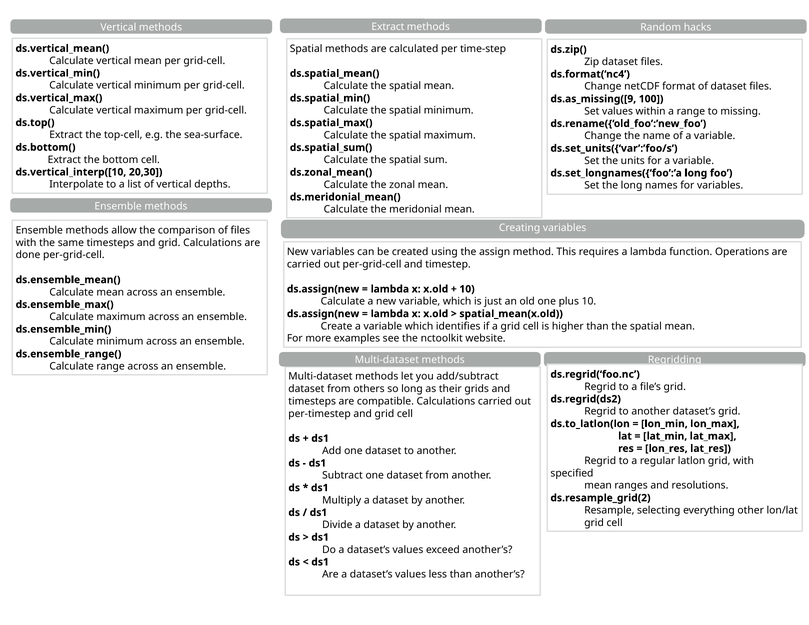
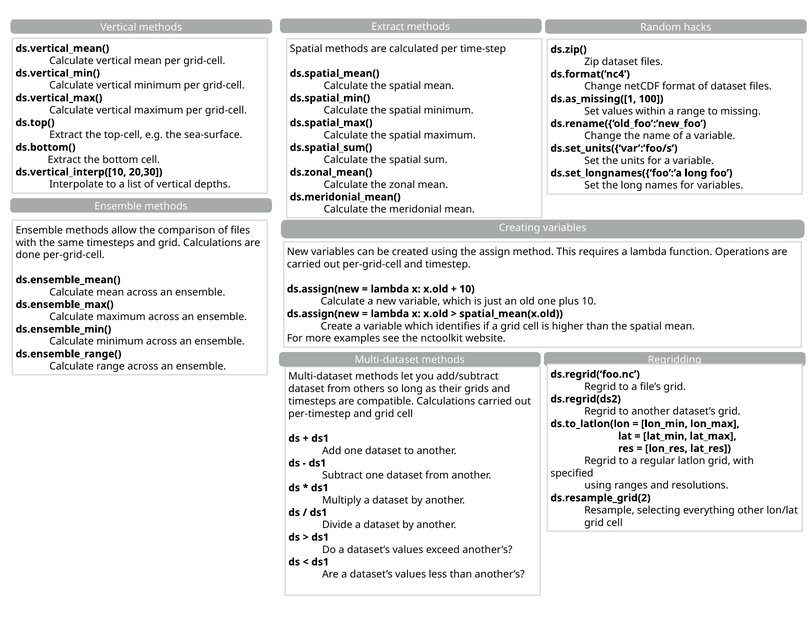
ds.as_missing([9: ds.as_missing([9 -> ds.as_missing([1
mean at (598, 486): mean -> using
